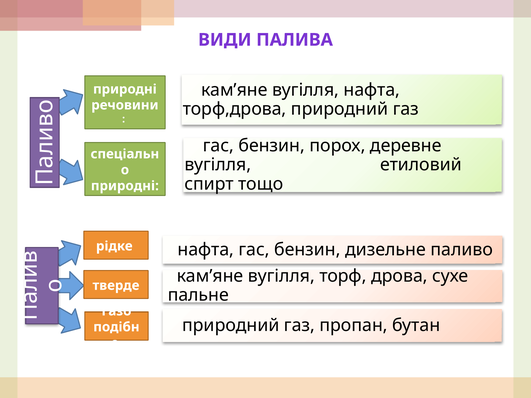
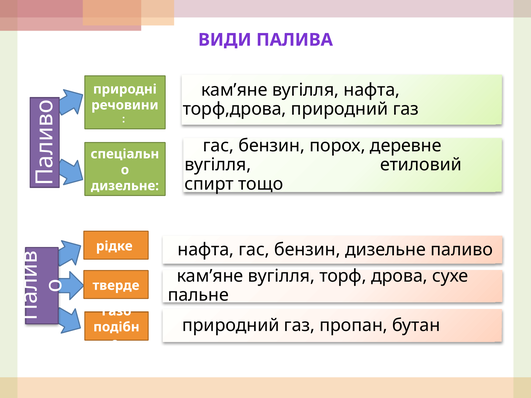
природні at (125, 186): природні -> дизельне
